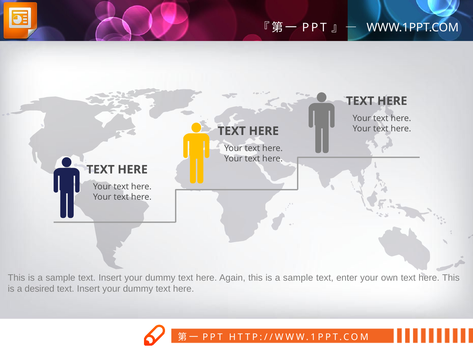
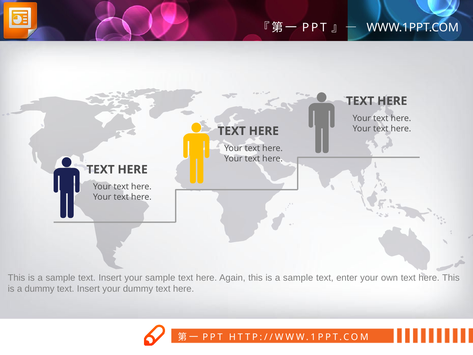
dummy at (160, 277): dummy -> sample
a desired: desired -> dummy
